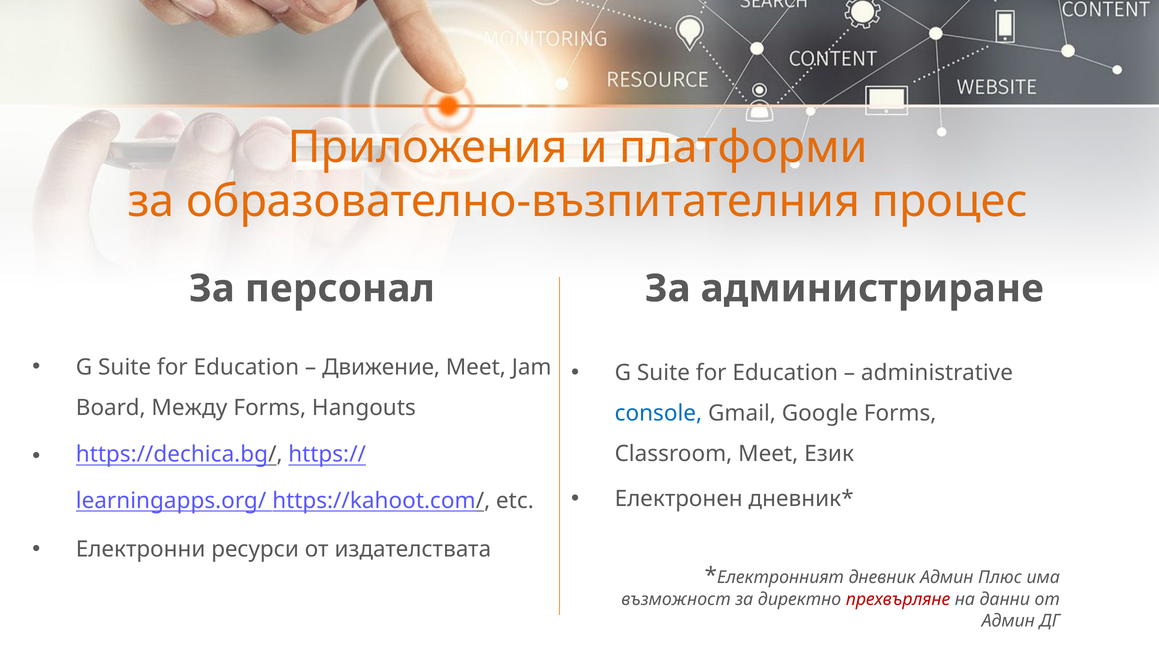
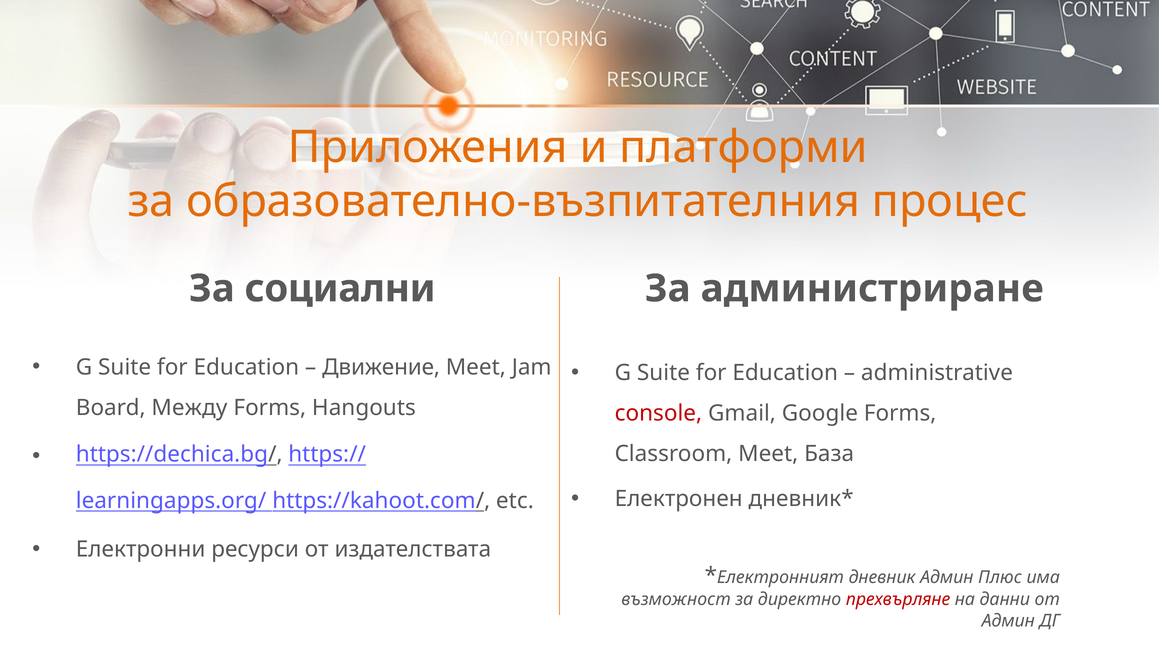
персонал: персонал -> социални
console colour: blue -> red
Език: Език -> База
